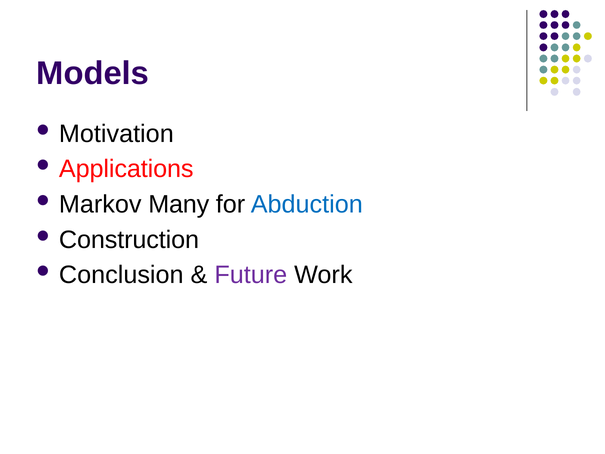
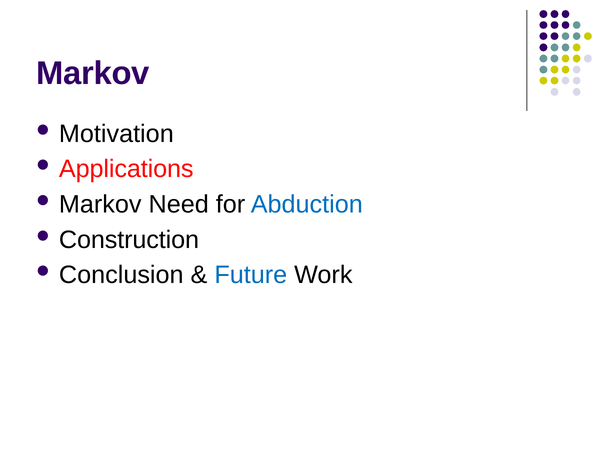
Models at (93, 73): Models -> Markov
Many: Many -> Need
Future colour: purple -> blue
